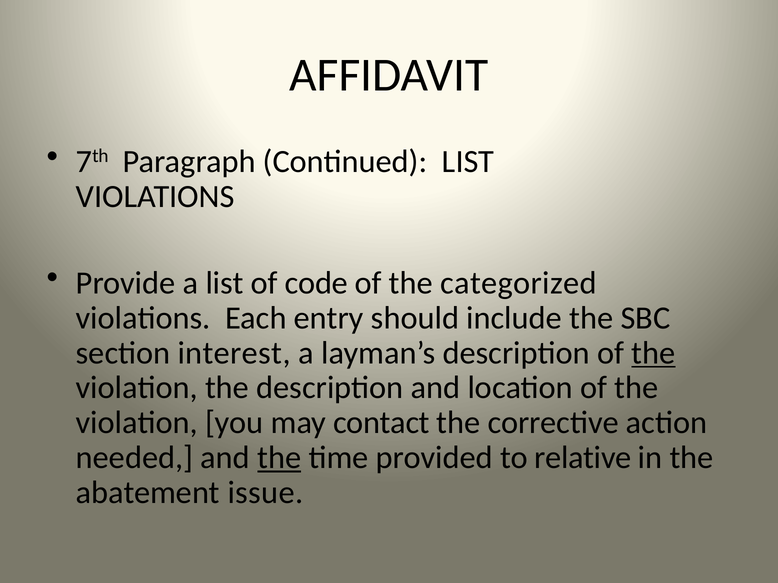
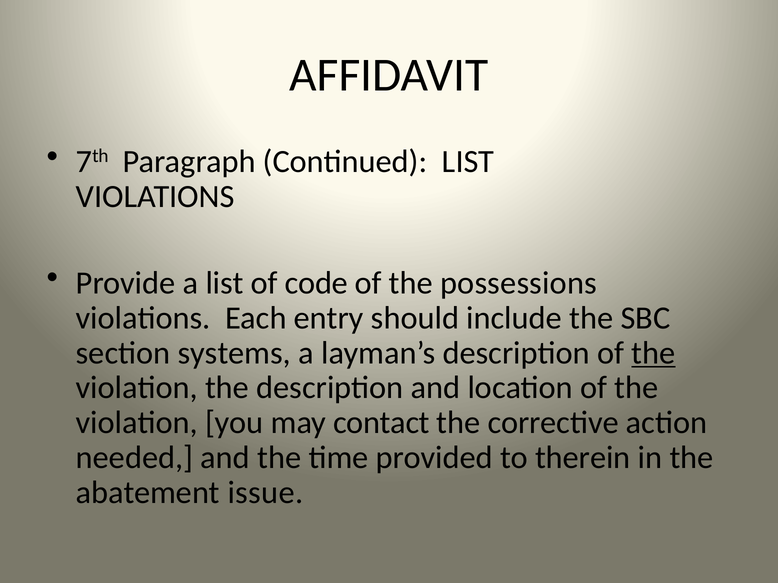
categorized: categorized -> possessions
interest: interest -> systems
the at (279, 458) underline: present -> none
relative: relative -> therein
